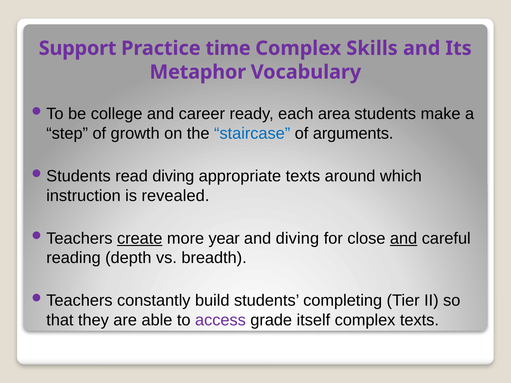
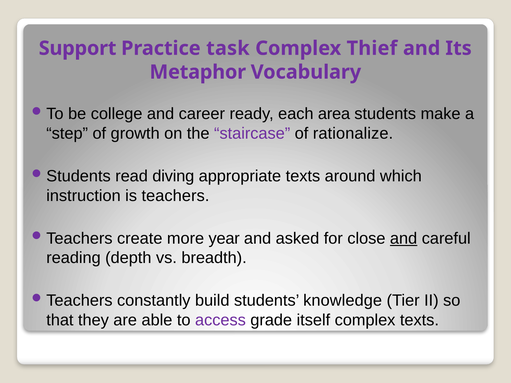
time: time -> task
Skills: Skills -> Thief
staircase colour: blue -> purple
arguments: arguments -> rationalize
revealed: revealed -> teachers
create underline: present -> none
and diving: diving -> asked
completing: completing -> knowledge
